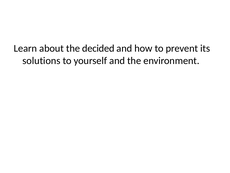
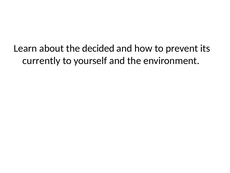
solutions: solutions -> currently
